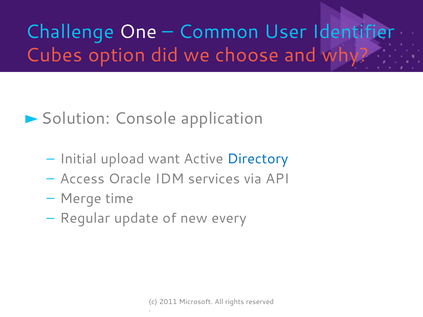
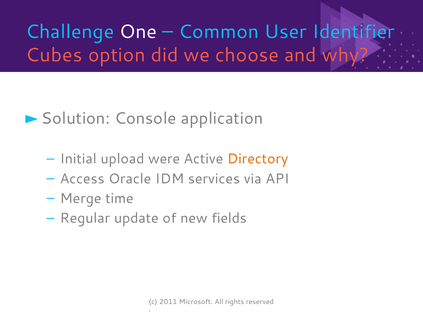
want: want -> were
Directory colour: blue -> orange
every: every -> fields
